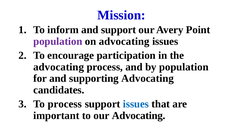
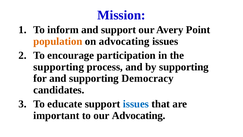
population at (58, 41) colour: purple -> orange
advocating at (59, 67): advocating -> supporting
by population: population -> supporting
supporting Advocating: Advocating -> Democracy
To process: process -> educate
